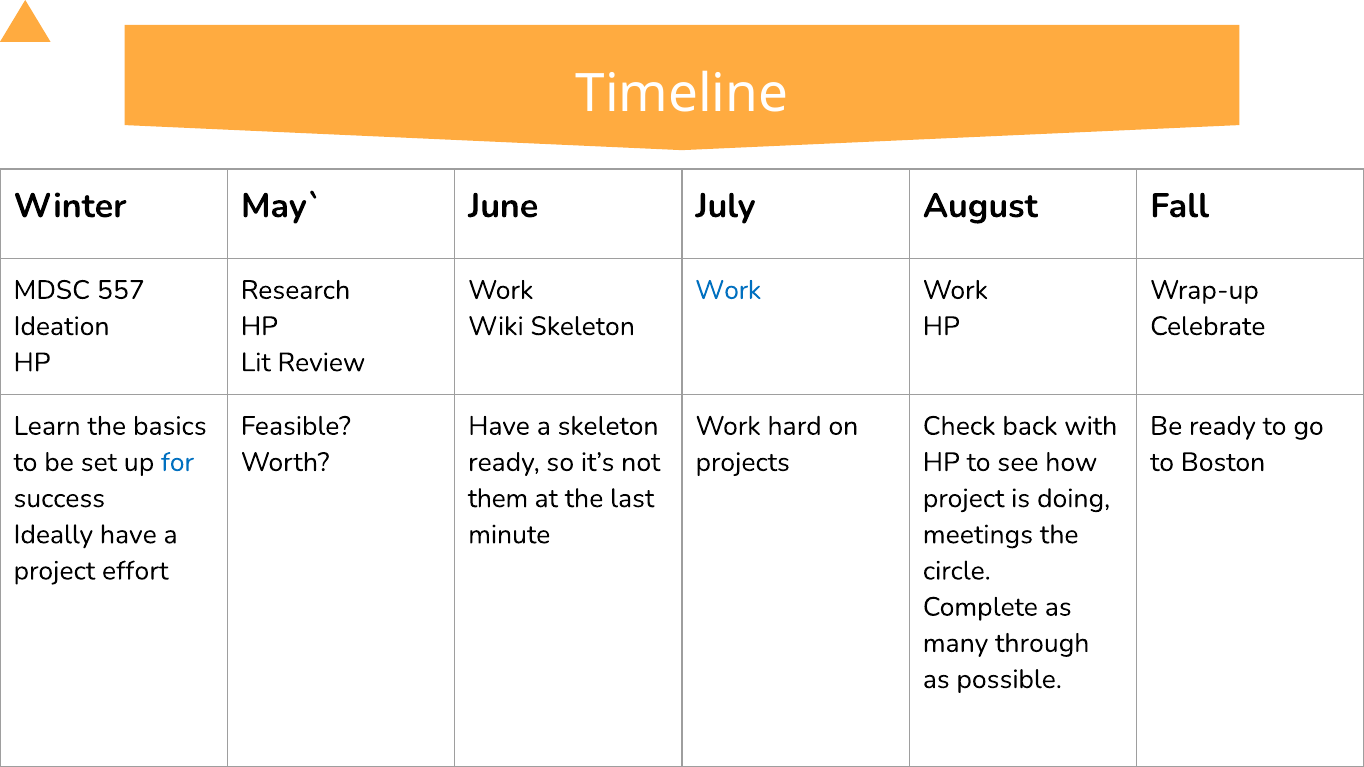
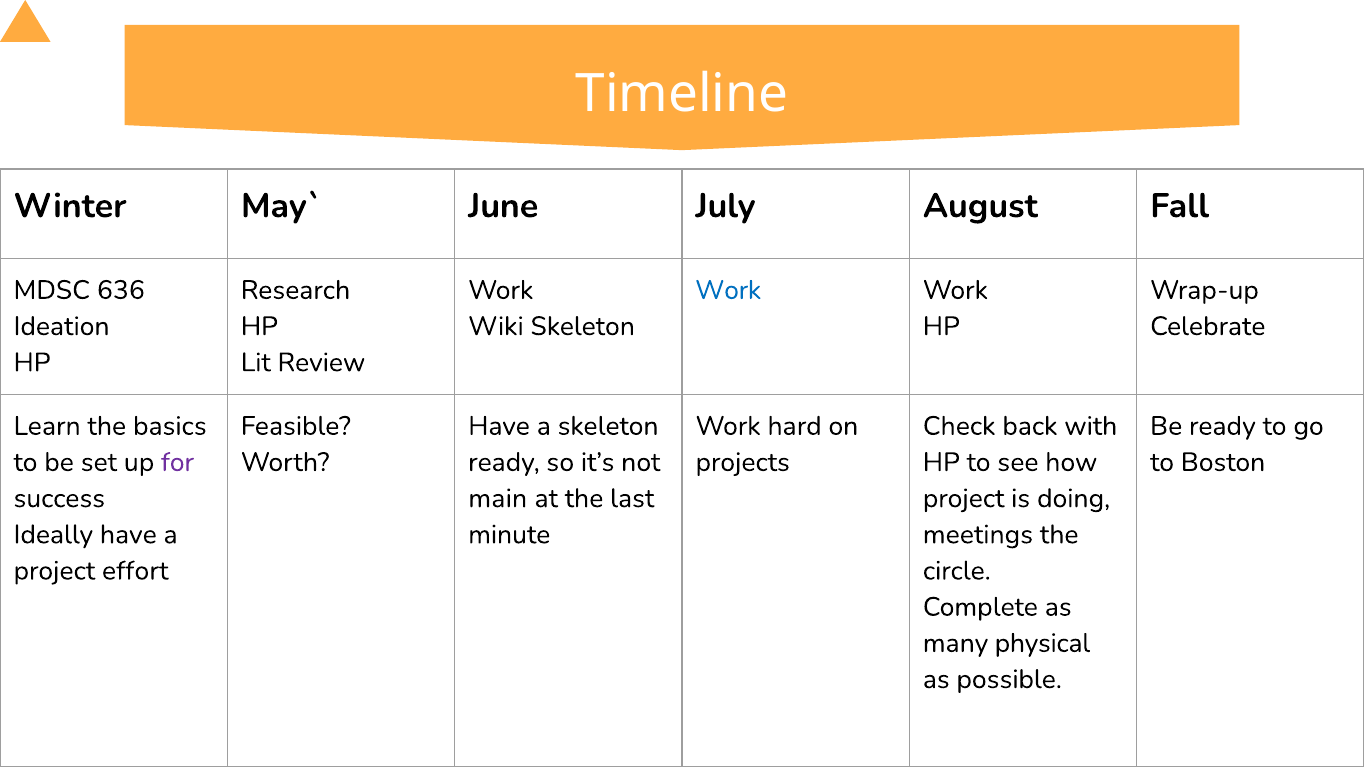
557: 557 -> 636
for colour: blue -> purple
them: them -> main
through: through -> physical
